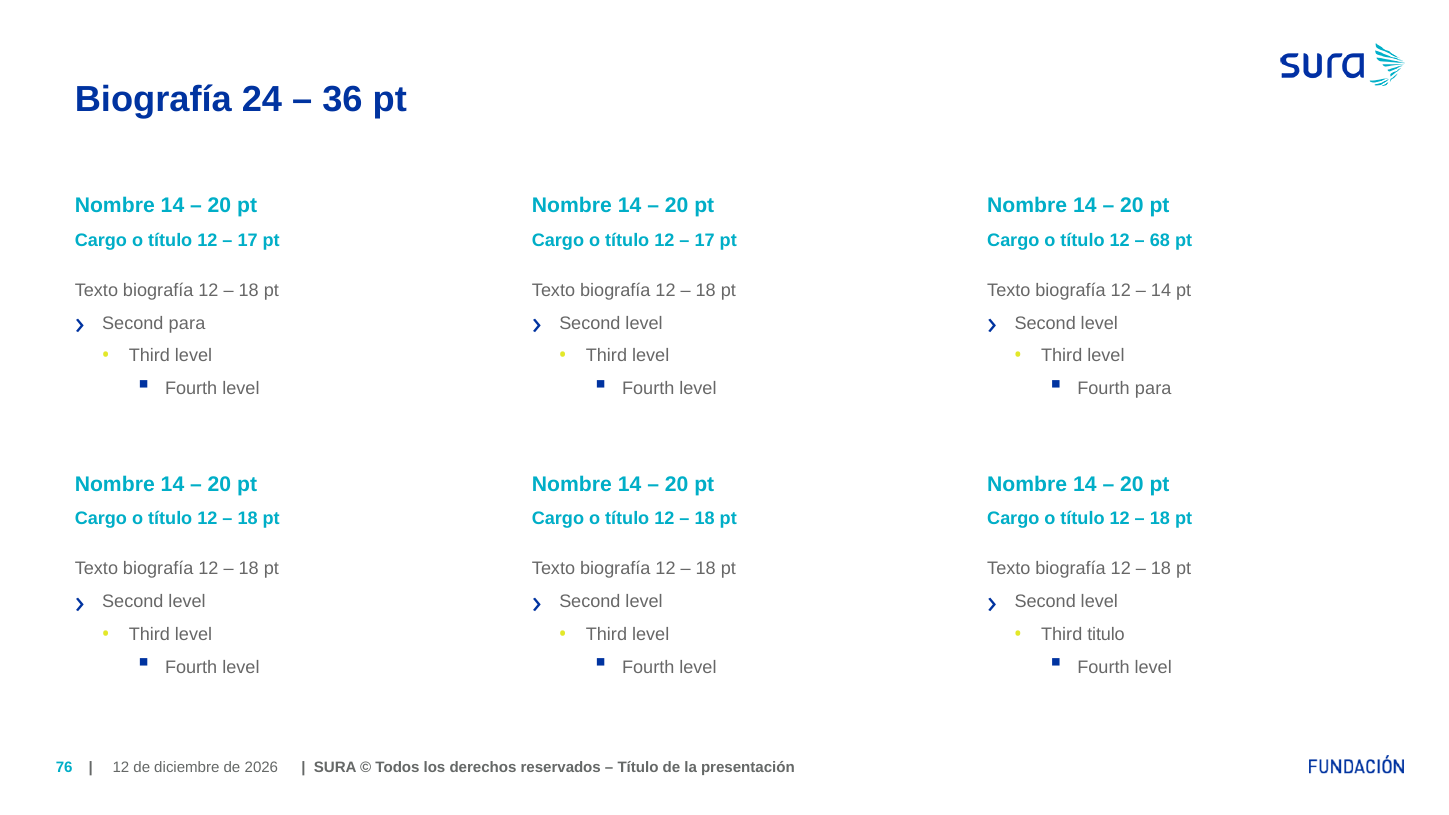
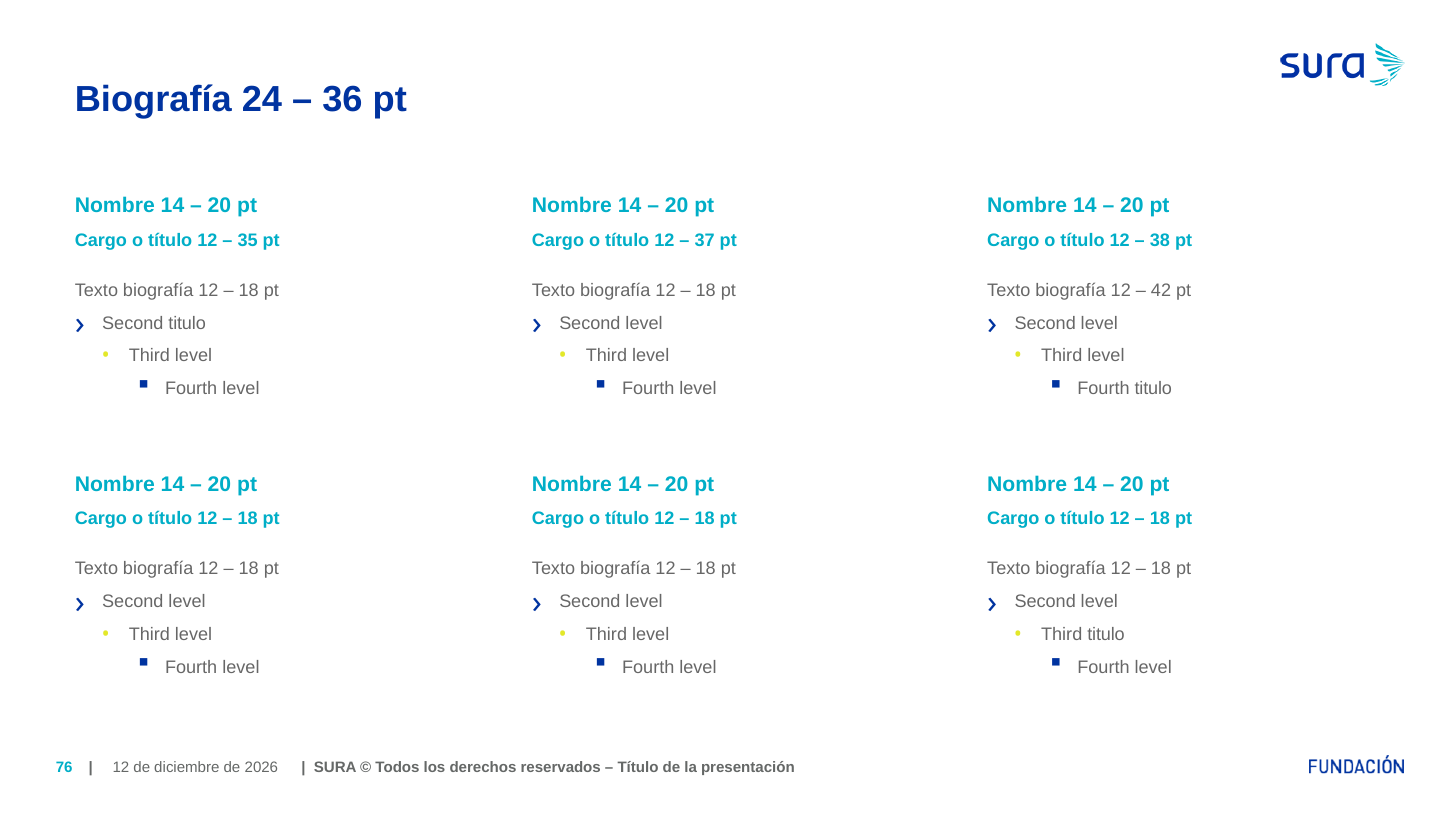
17 at (248, 240): 17 -> 35
17 at (705, 240): 17 -> 37
68: 68 -> 38
14 at (1161, 290): 14 -> 42
Second para: para -> titulo
Fourth para: para -> titulo
